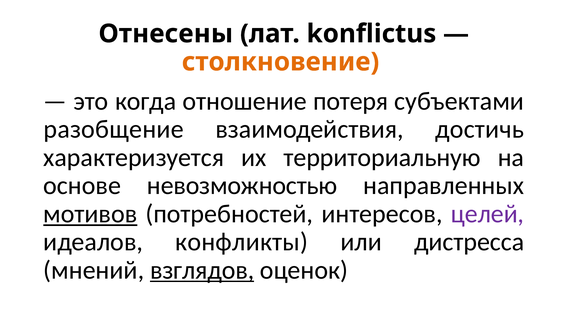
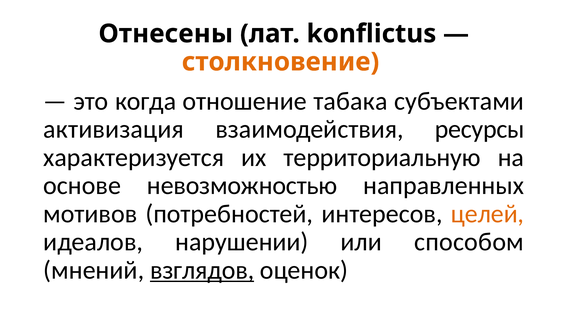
потеря: потеря -> табака
разобщение: разобщение -> активизация
достичь: достичь -> ресурсы
мотивов underline: present -> none
целей colour: purple -> orange
конфликты: конфликты -> нарушении
дистресса: дистресса -> способом
